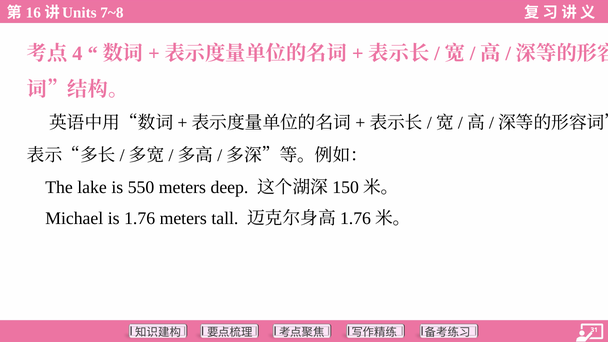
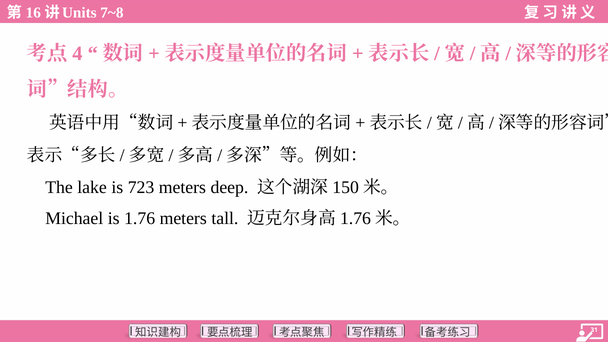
550: 550 -> 723
